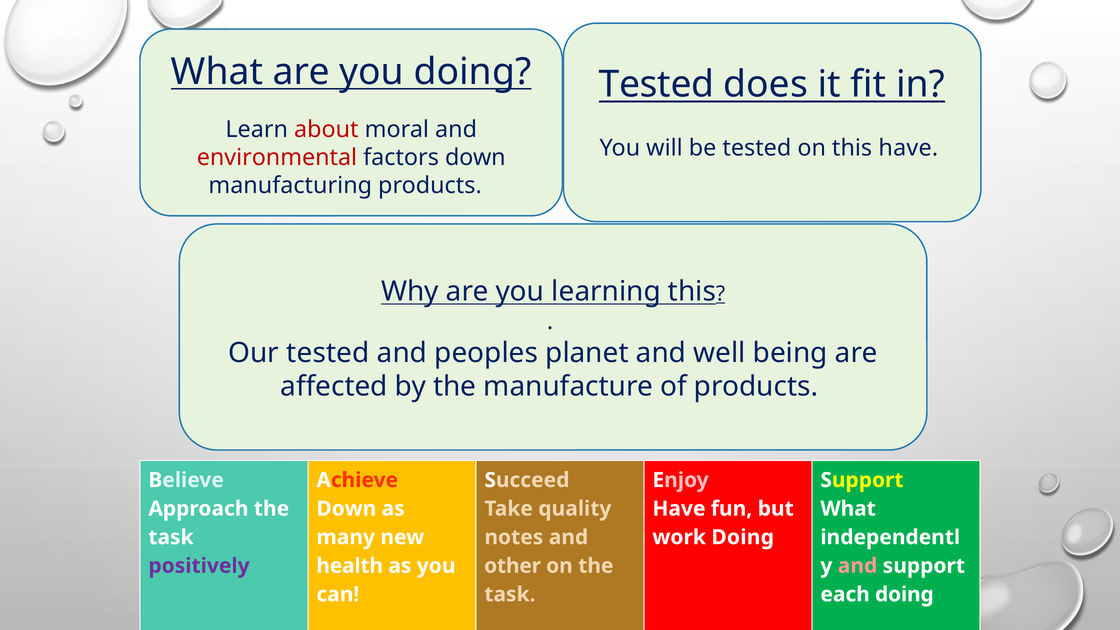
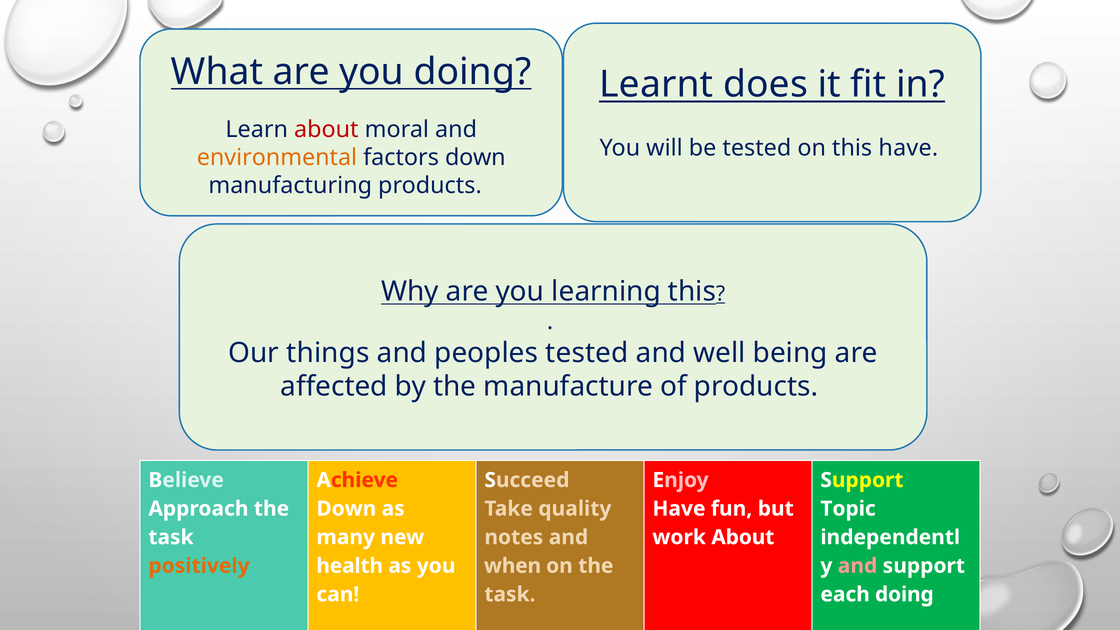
Tested at (657, 84): Tested -> Learnt
environmental colour: red -> orange
Our tested: tested -> things
peoples planet: planet -> tested
What at (848, 509): What -> Topic
work Doing: Doing -> About
positively colour: purple -> orange
other: other -> when
